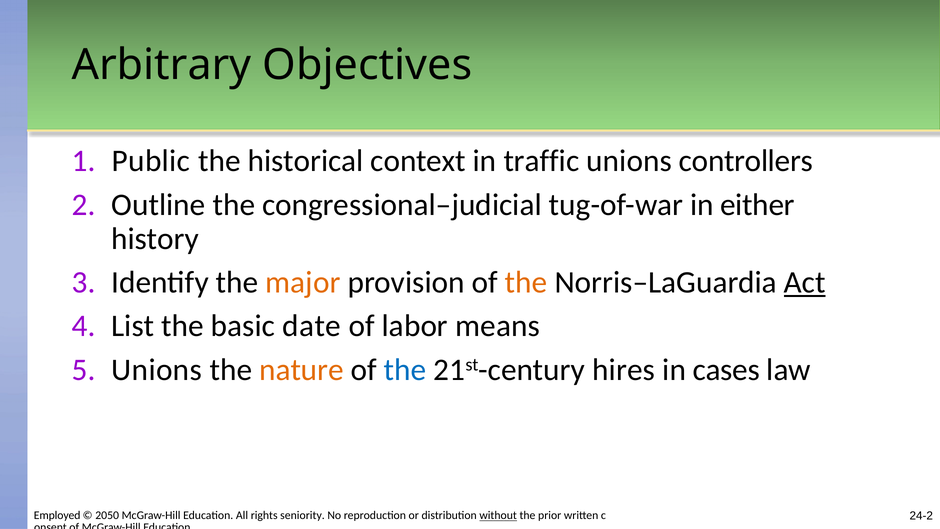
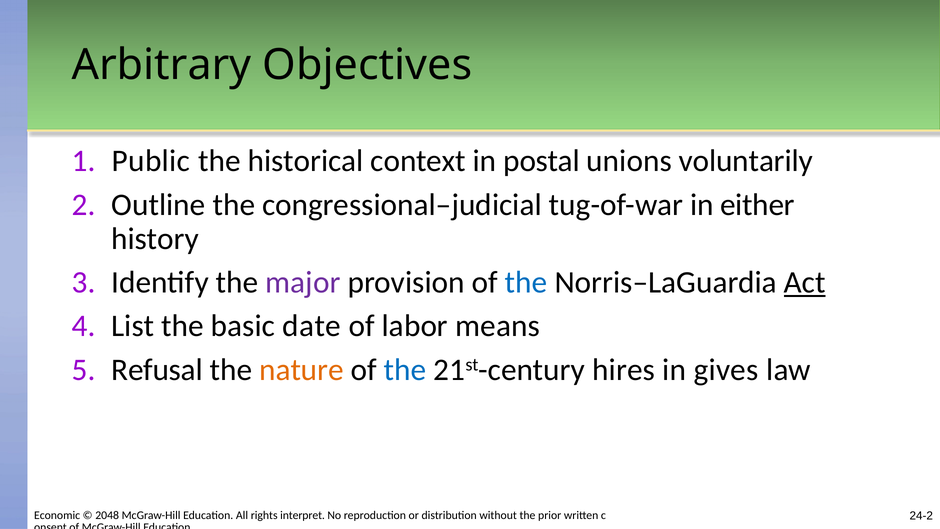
traffic: traffic -> postal
controllers: controllers -> voluntarily
major colour: orange -> purple
the at (526, 282) colour: orange -> blue
Unions at (157, 370): Unions -> Refusal
cases: cases -> gives
Employed: Employed -> Economic
2050: 2050 -> 2048
seniority: seniority -> interpret
without underline: present -> none
